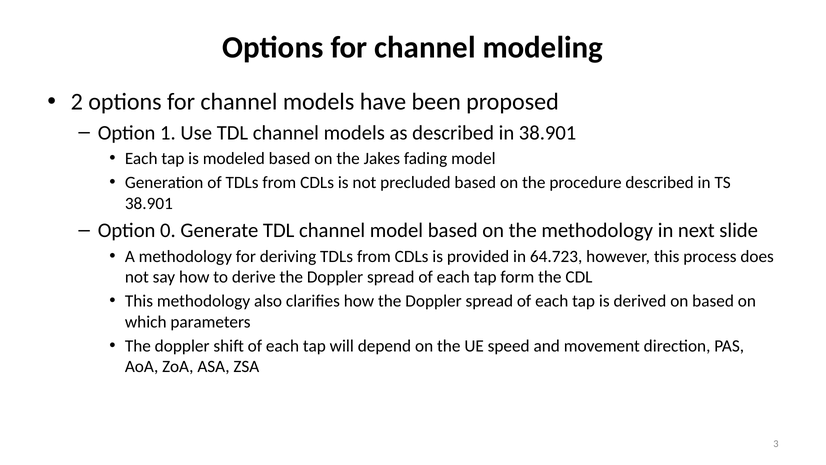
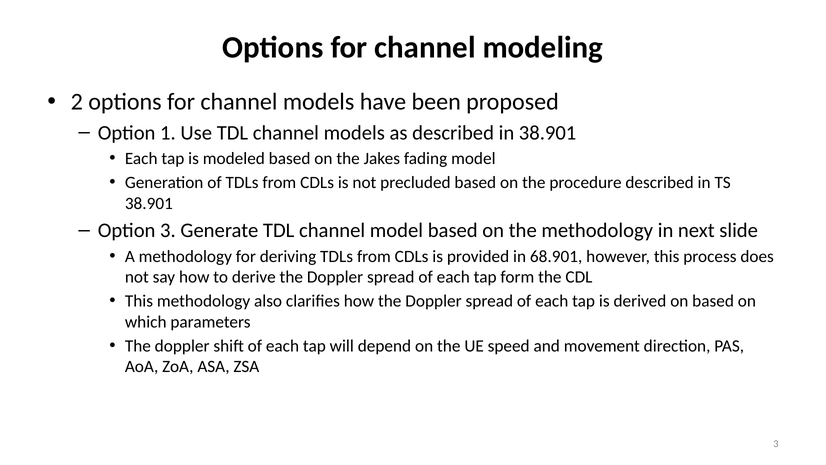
Option 0: 0 -> 3
64.723: 64.723 -> 68.901
